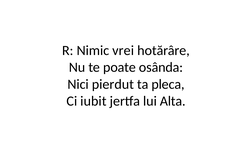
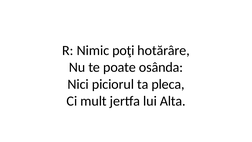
vrei: vrei -> poţi
pierdut: pierdut -> piciorul
iubit: iubit -> mult
